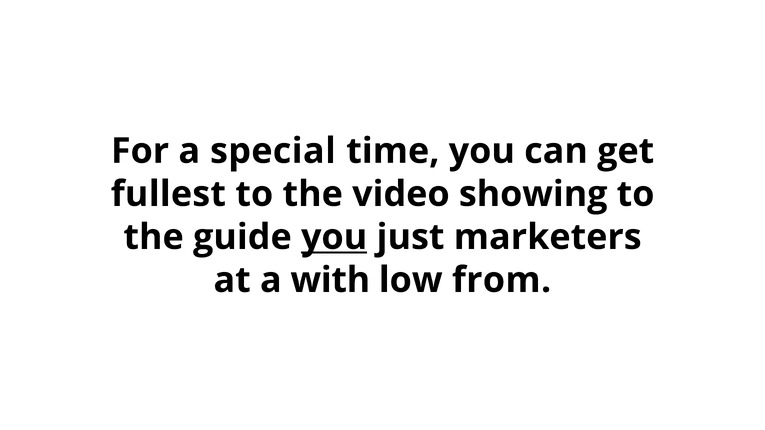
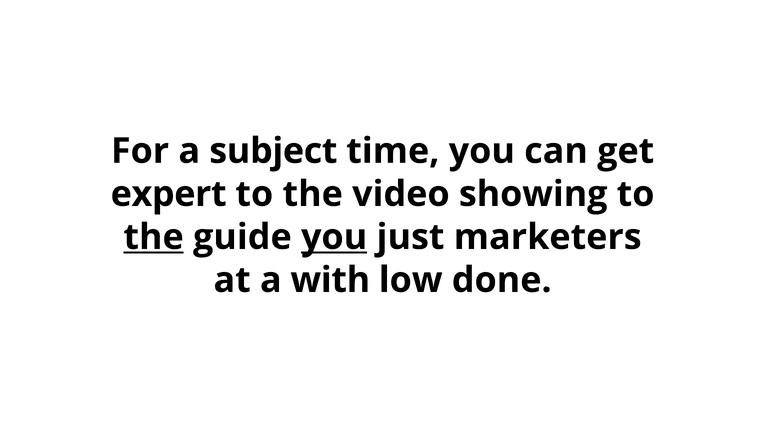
special: special -> subject
fullest: fullest -> expert
the at (154, 237) underline: none -> present
from: from -> done
